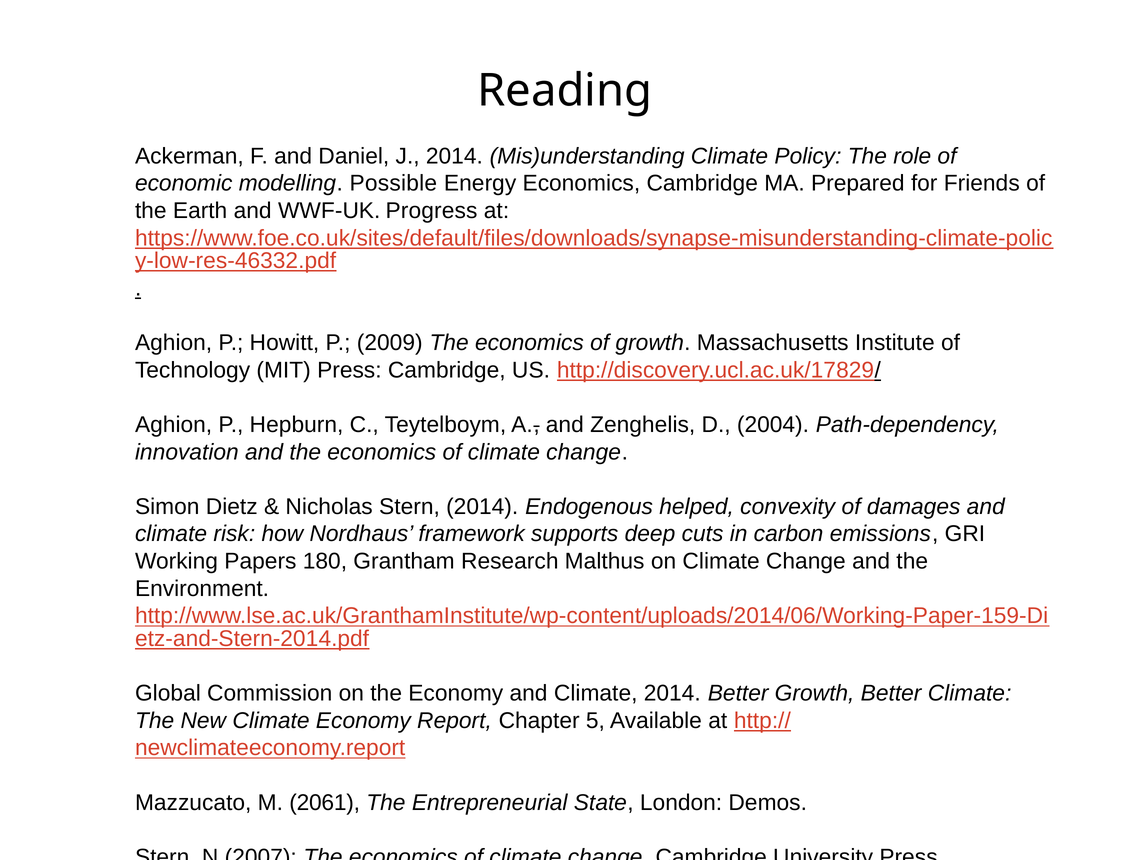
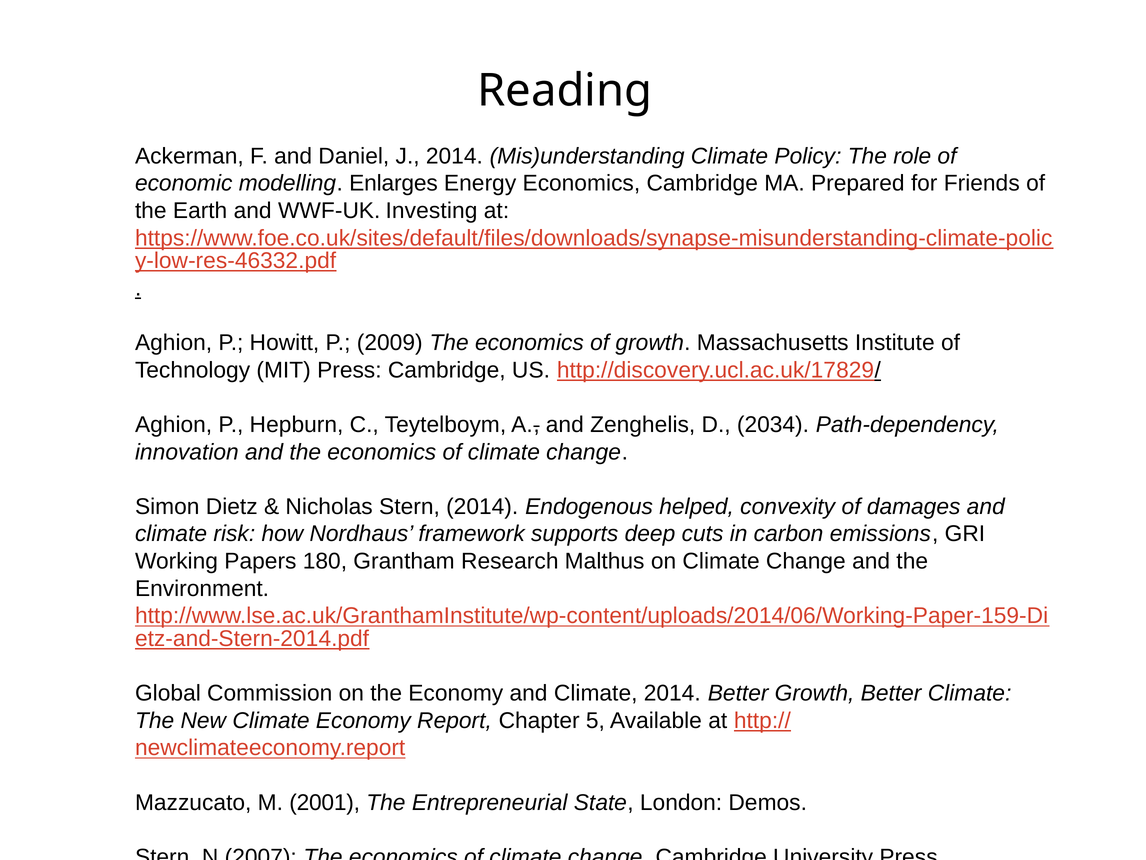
Possible: Possible -> Enlarges
Progress: Progress -> Investing
2004: 2004 -> 2034
2061: 2061 -> 2001
